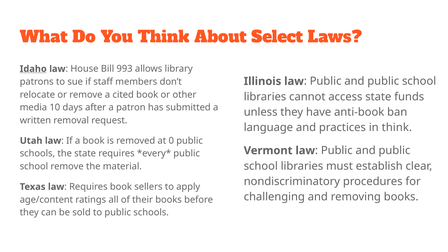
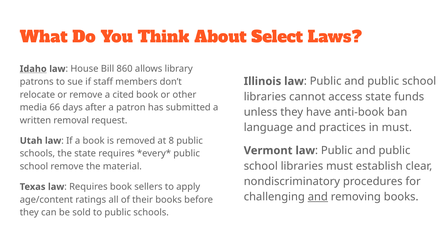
993: 993 -> 860
10: 10 -> 66
in think: think -> must
0: 0 -> 8
and at (318, 197) underline: none -> present
